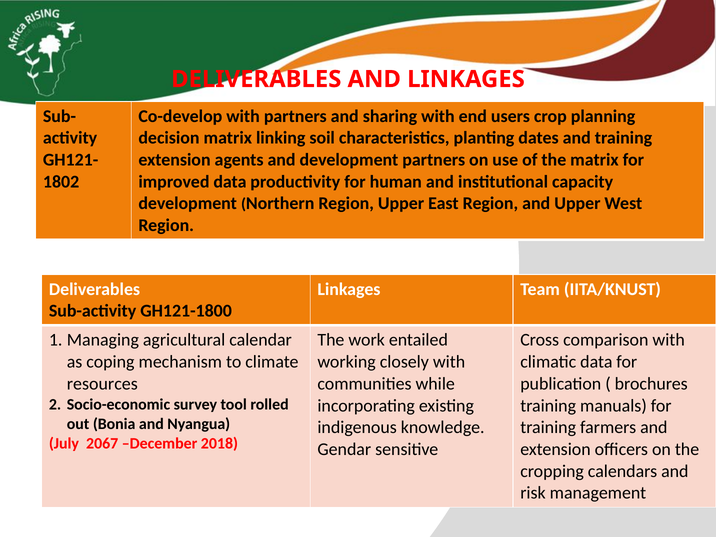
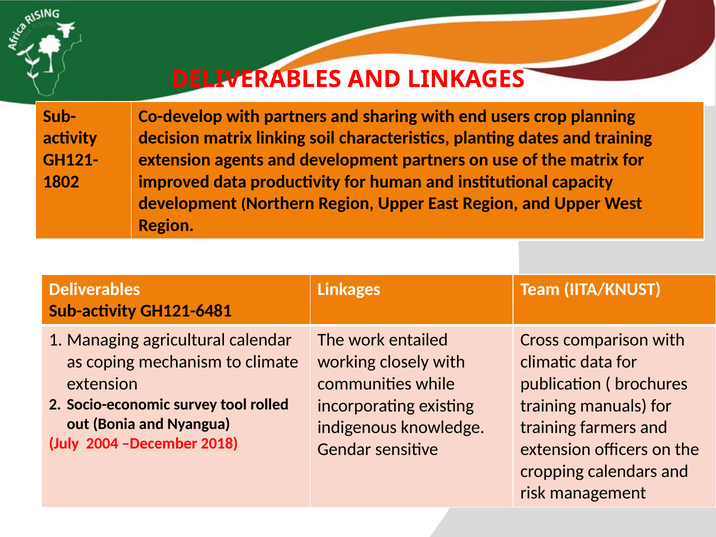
GH121-1800: GH121-1800 -> GH121-6481
resources at (102, 384): resources -> extension
2067: 2067 -> 2004
